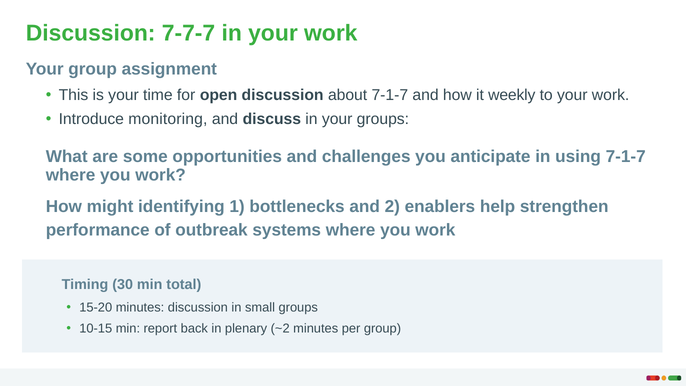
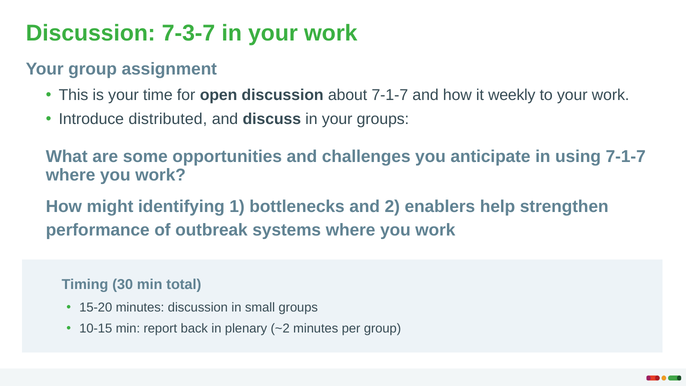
7-7-7: 7-7-7 -> 7-3-7
monitoring: monitoring -> distributed
